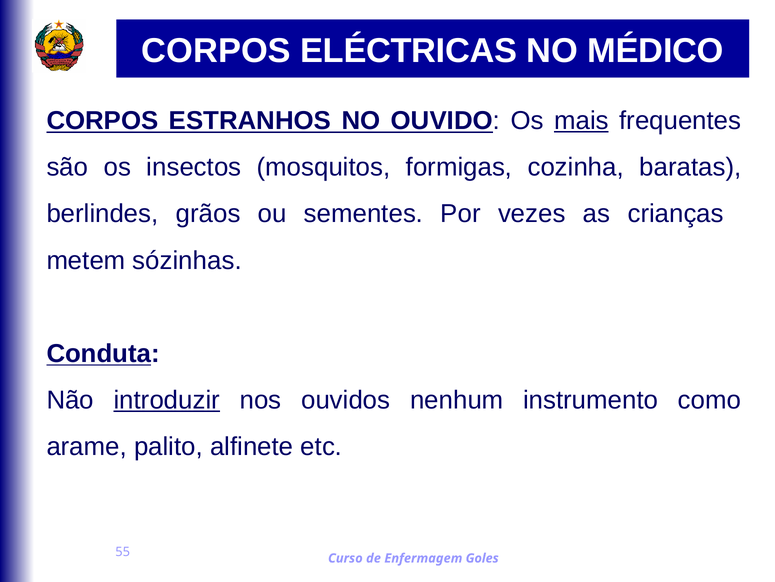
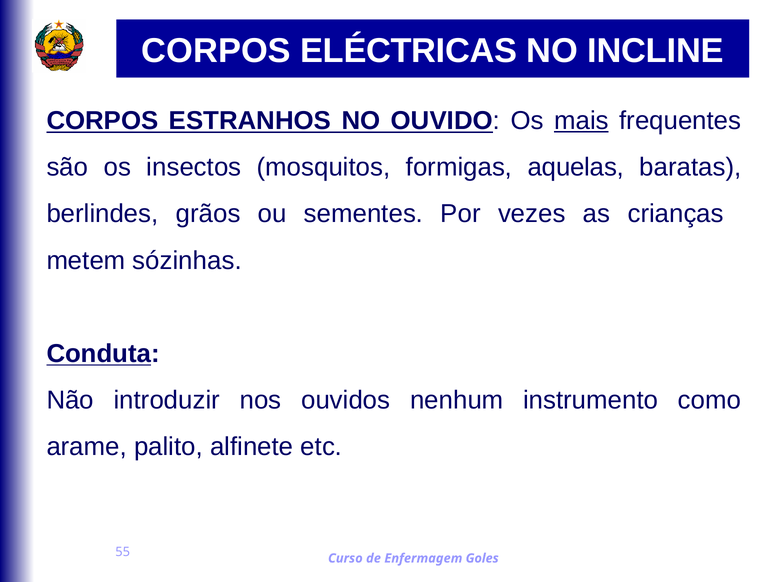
MÉDICO: MÉDICO -> INCLINE
cozinha: cozinha -> aquelas
introduzir underline: present -> none
